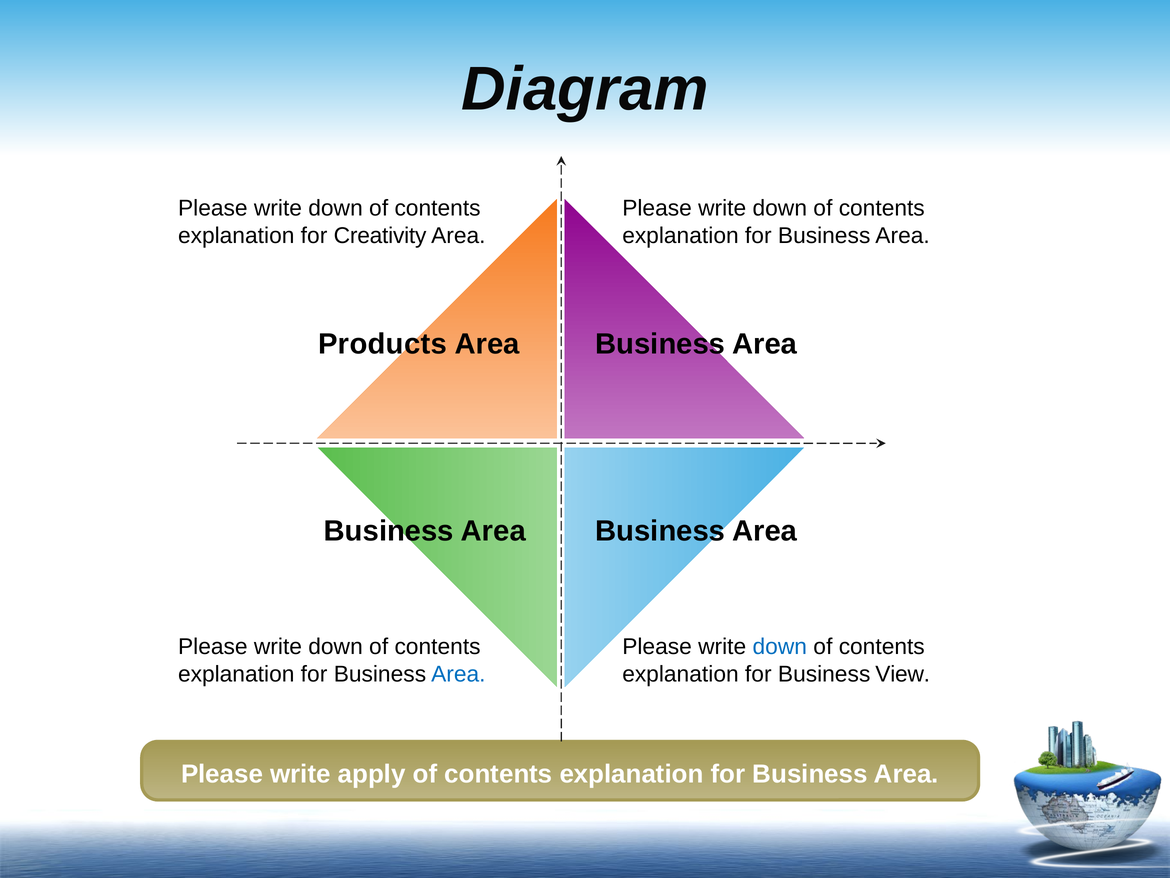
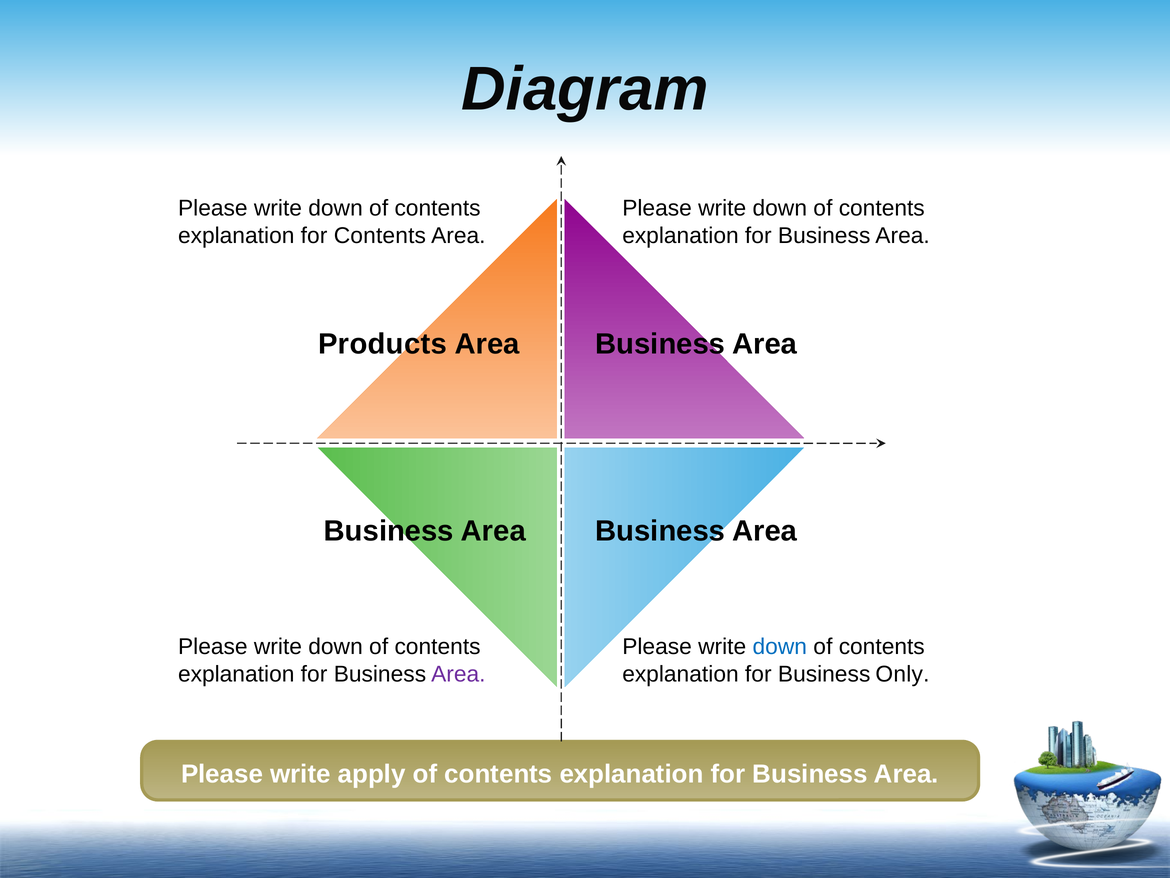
for Creativity: Creativity -> Contents
Area at (458, 674) colour: blue -> purple
View: View -> Only
